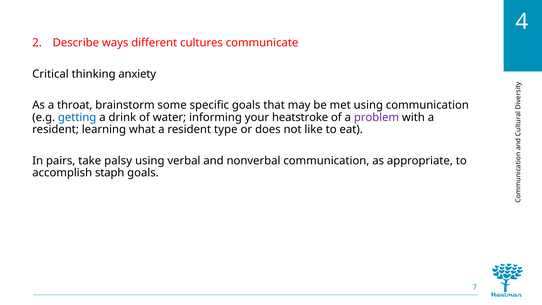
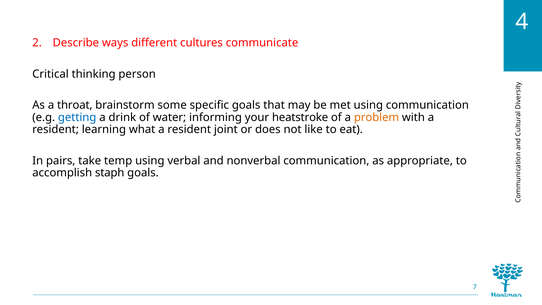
anxiety: anxiety -> person
problem colour: purple -> orange
type: type -> joint
palsy: palsy -> temp
